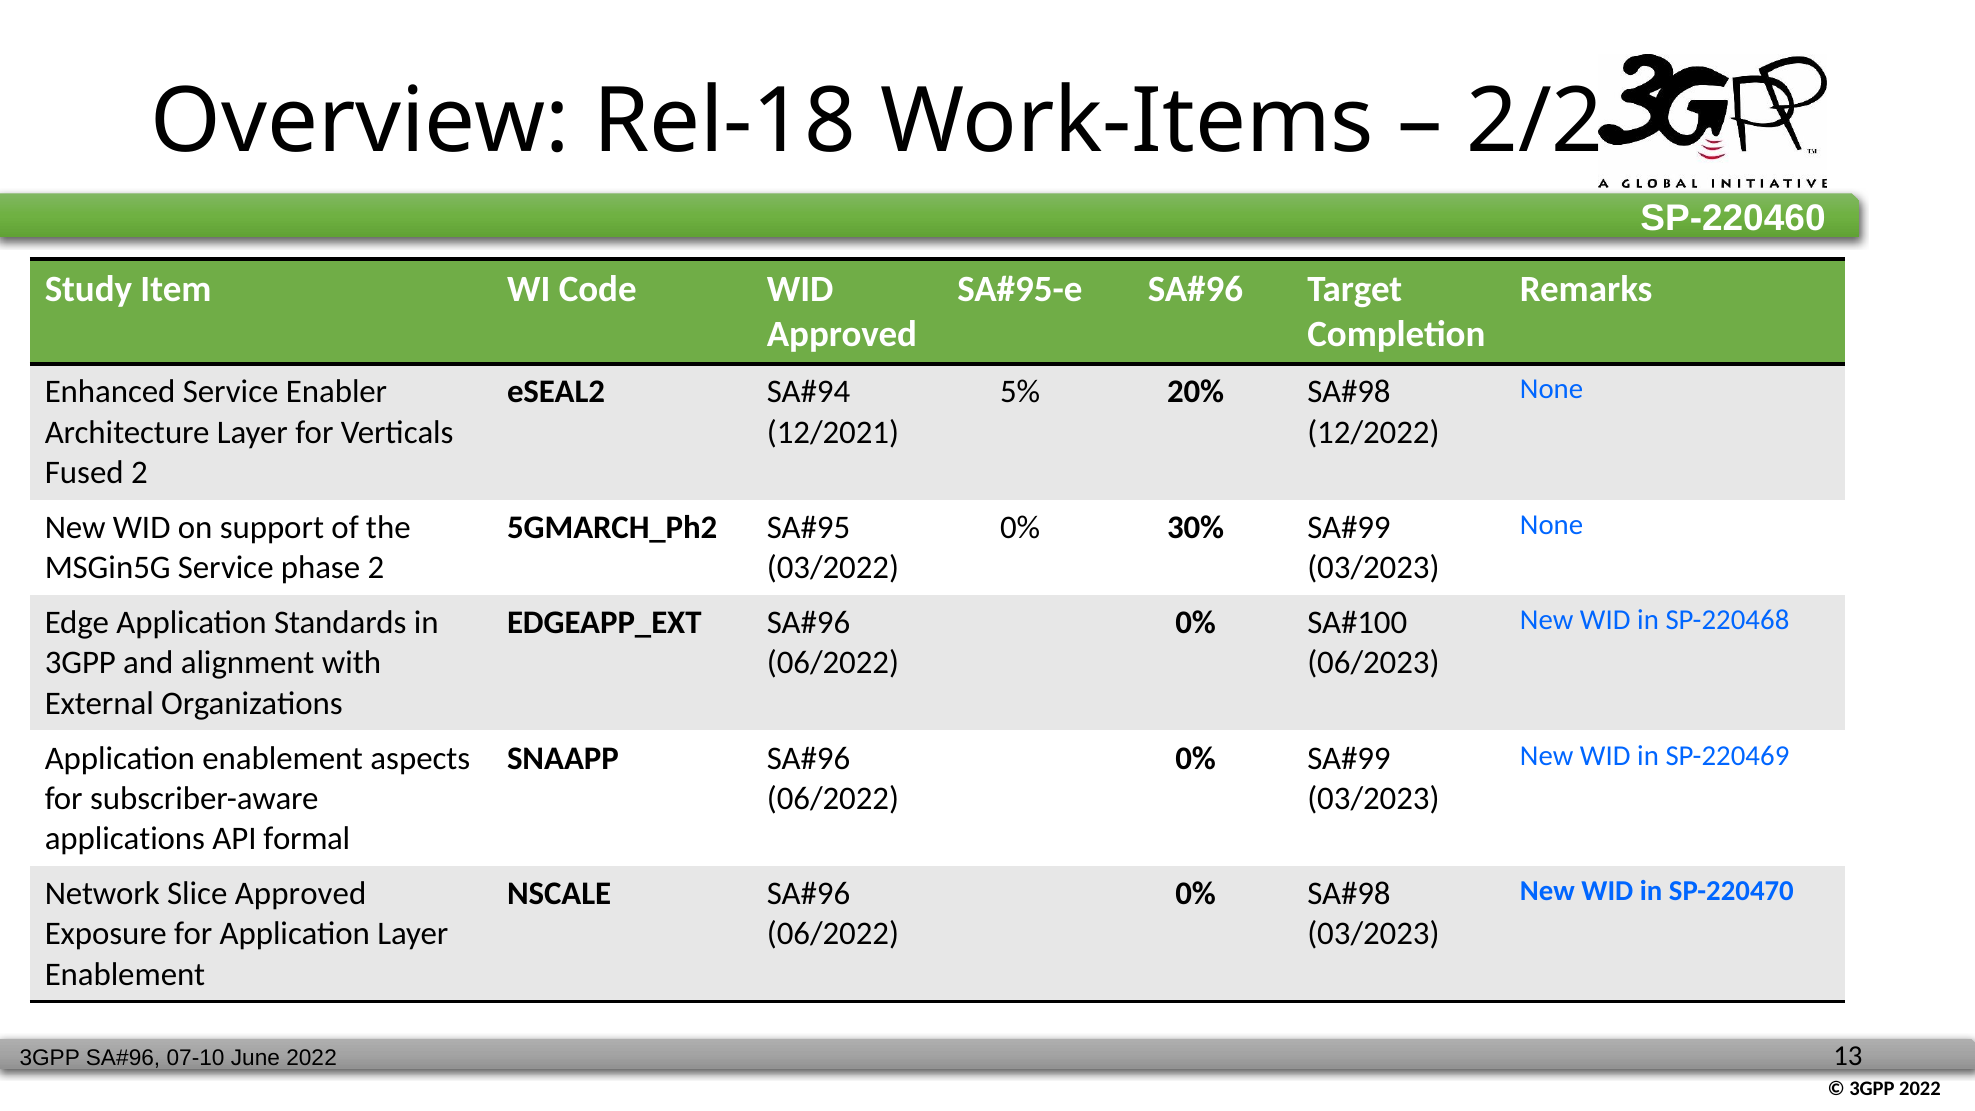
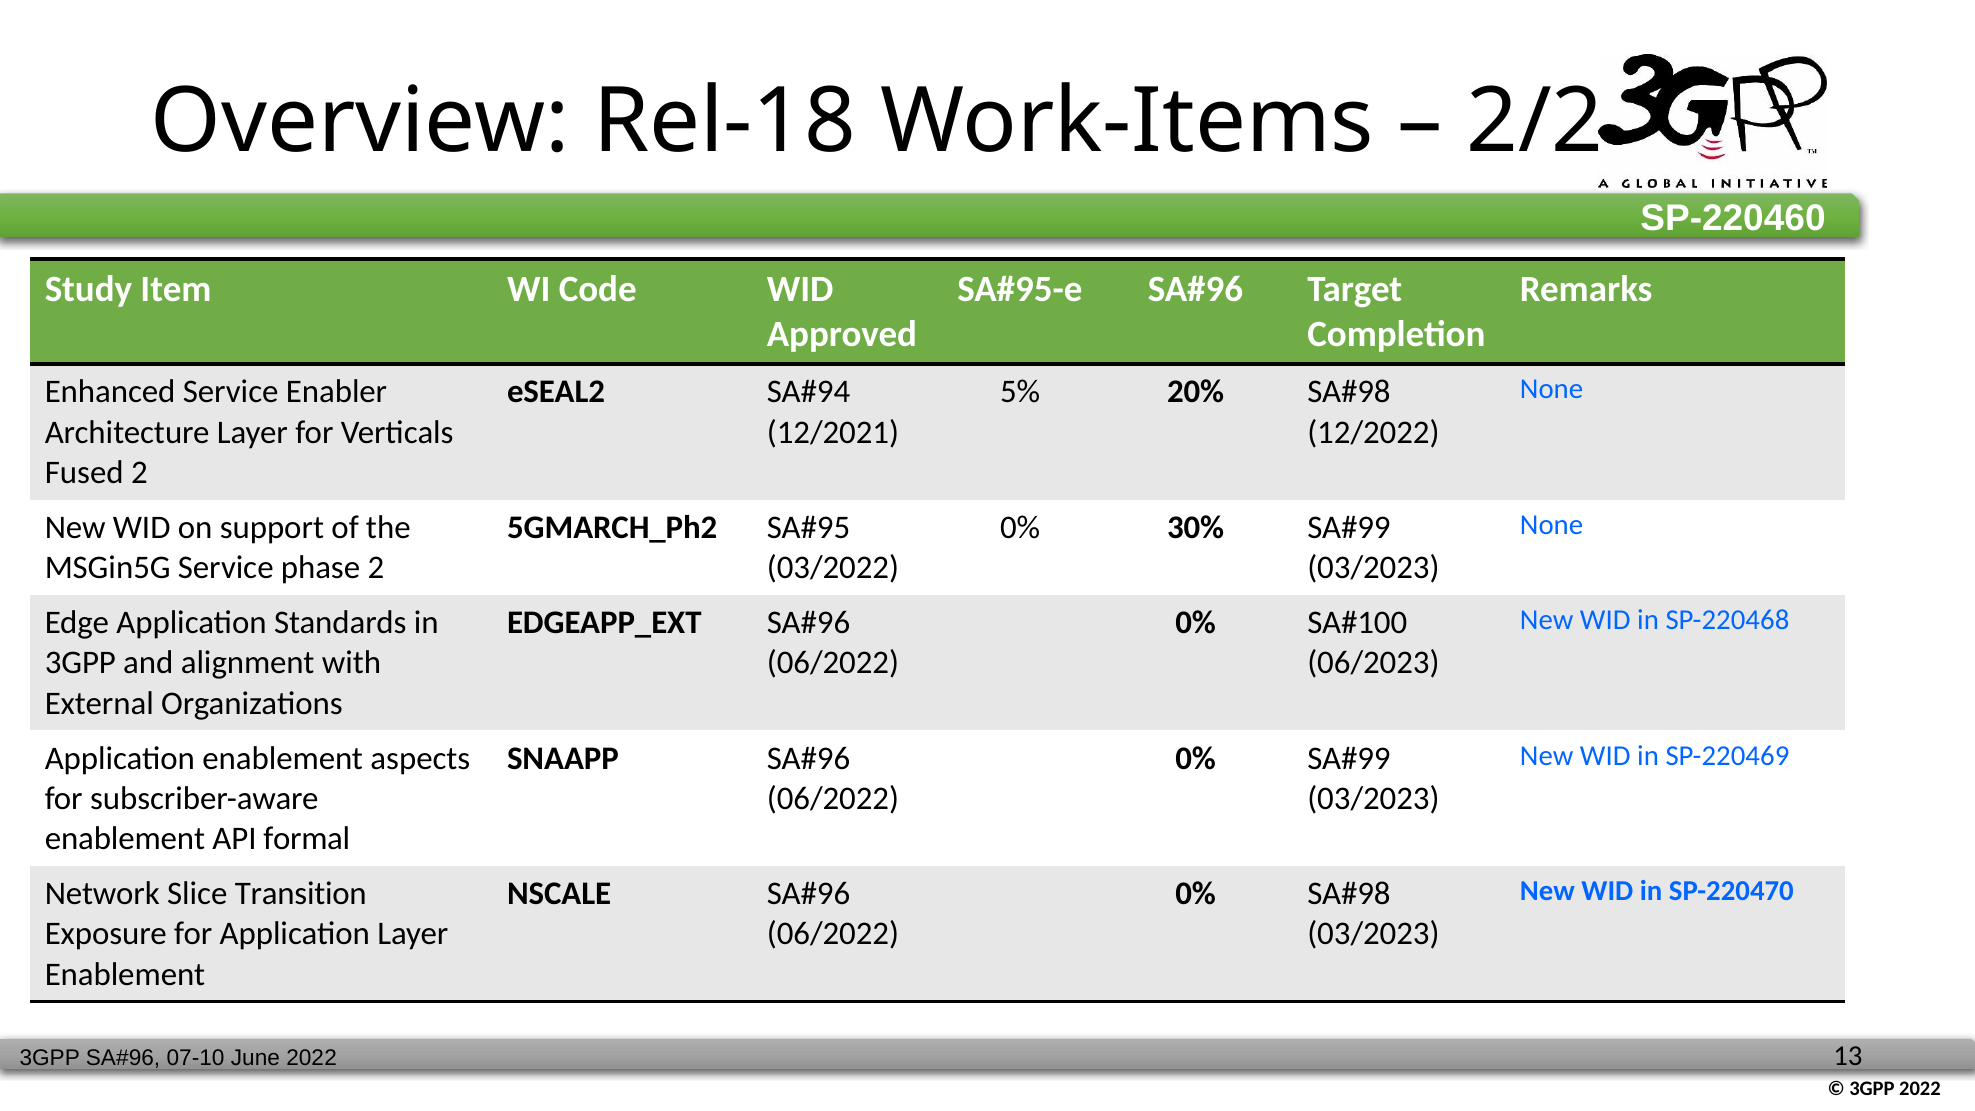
applications at (125, 839): applications -> enablement
Slice Approved: Approved -> Transition
